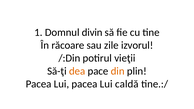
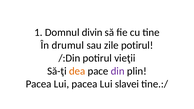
răcoare: răcoare -> drumul
zile izvorul: izvorul -> potirul
din colour: orange -> purple
caldă: caldă -> slavei
